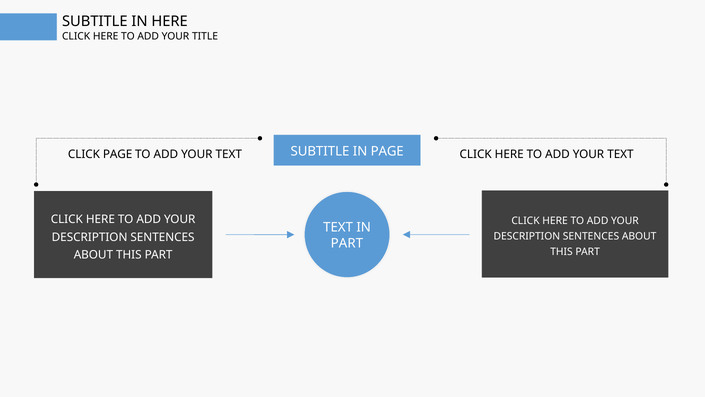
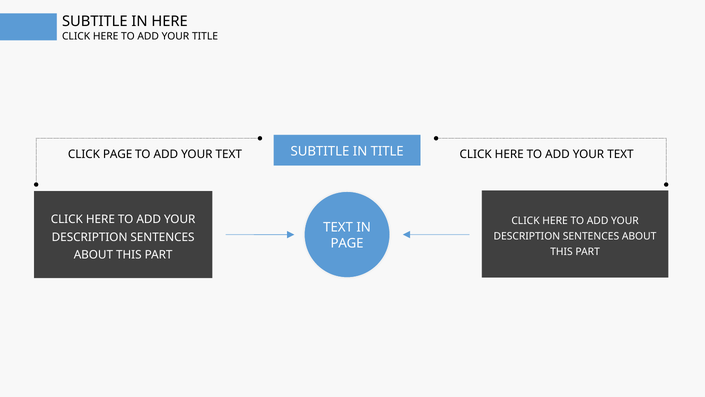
IN PAGE: PAGE -> TITLE
PART at (347, 243): PART -> PAGE
